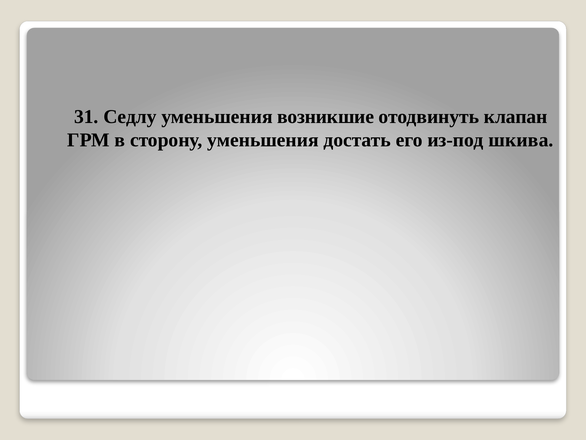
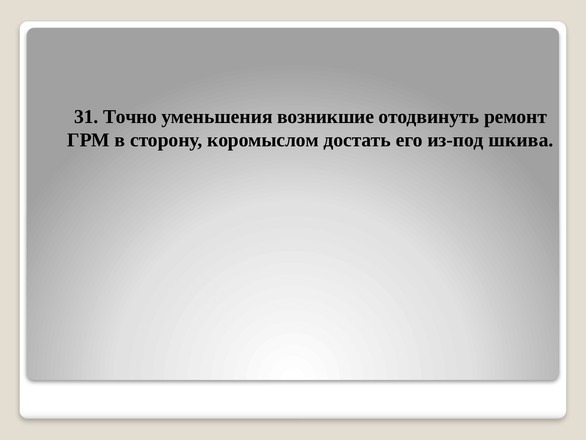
Седлу: Седлу -> Точно
клапан: клапан -> ремонт
сторону уменьшения: уменьшения -> коромыслом
